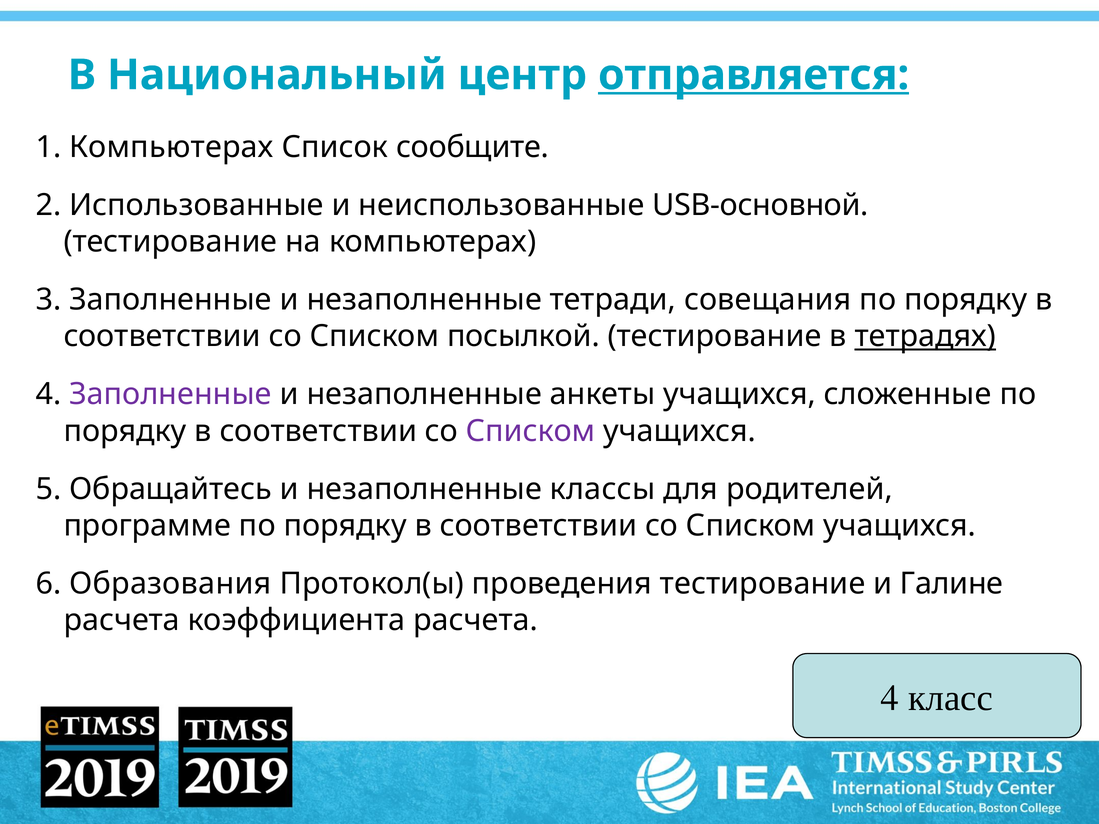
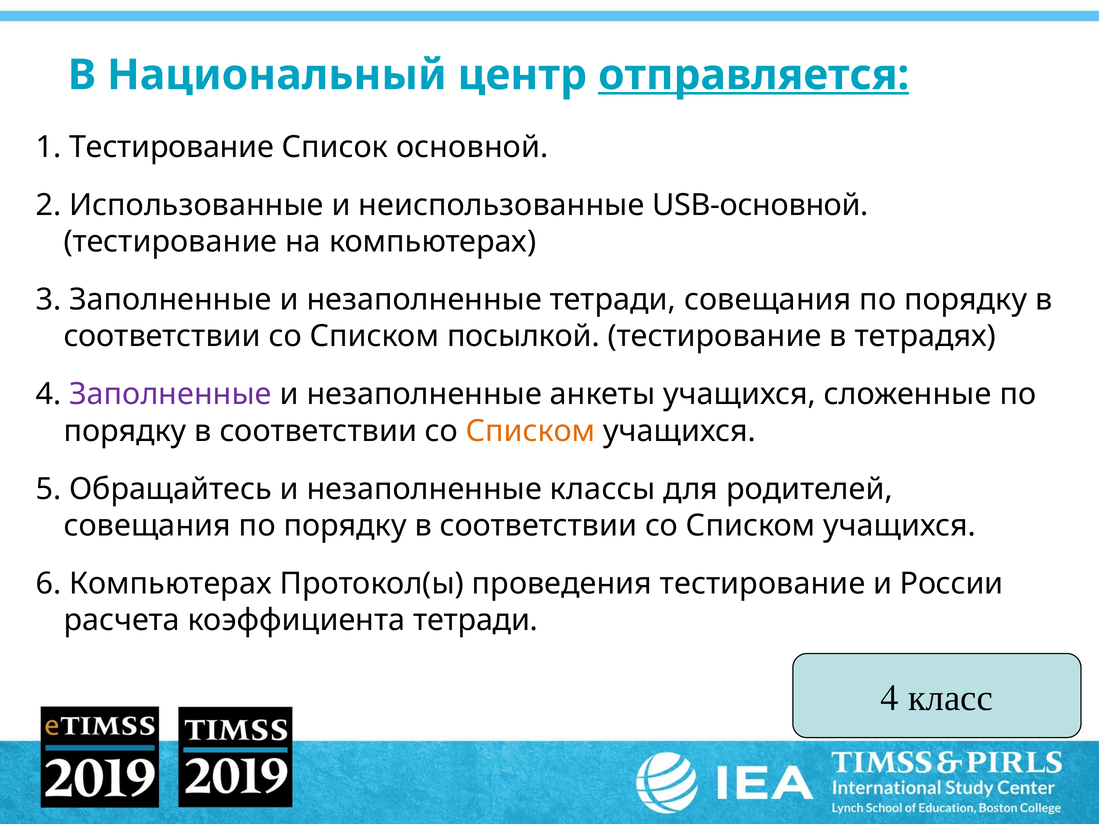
1 Компьютерах: Компьютерах -> Тестирование
сообщите: сообщите -> основной
тетрадях underline: present -> none
Списком at (531, 431) colour: purple -> orange
программе at (147, 526): программе -> совещания
6 Образования: Образования -> Компьютерах
Галине: Галине -> России
коэффициента расчета: расчета -> тетради
